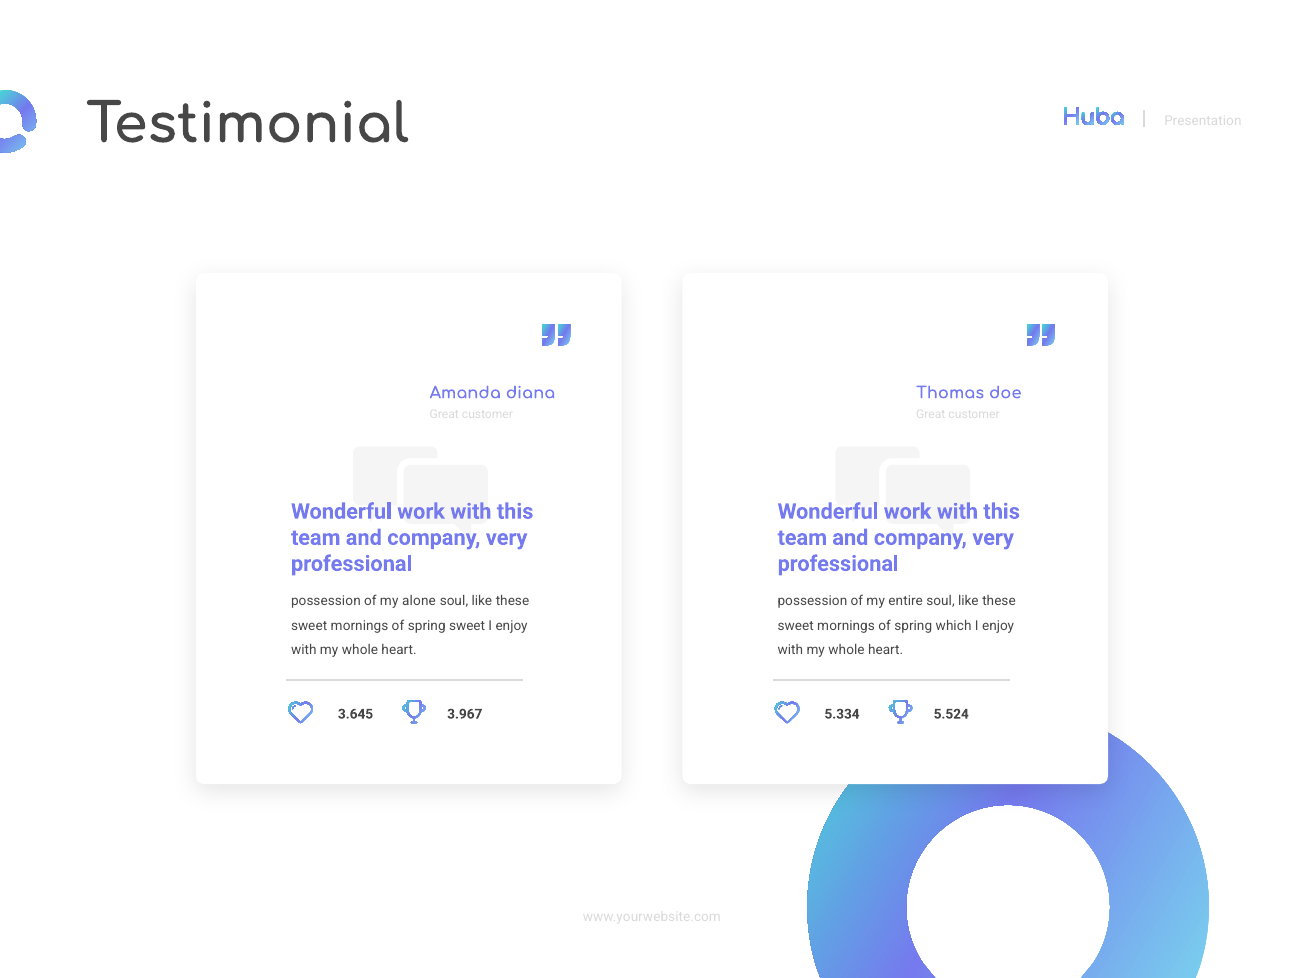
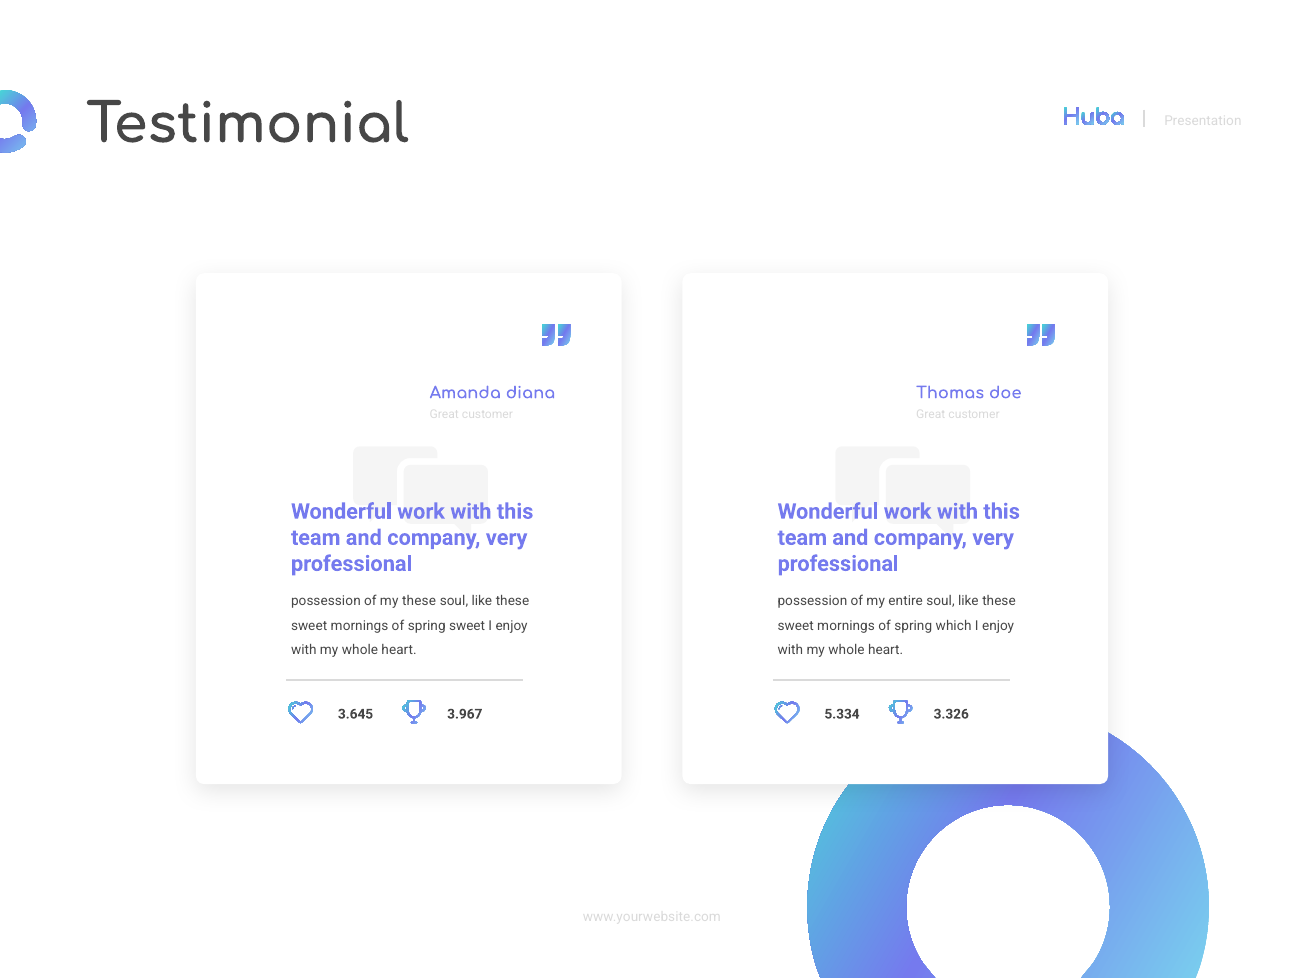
my alone: alone -> these
5.524: 5.524 -> 3.326
